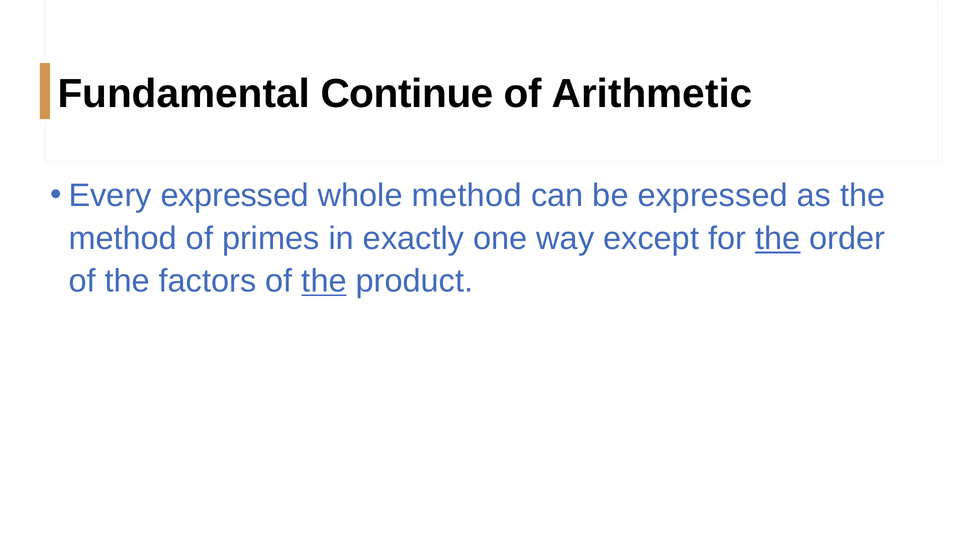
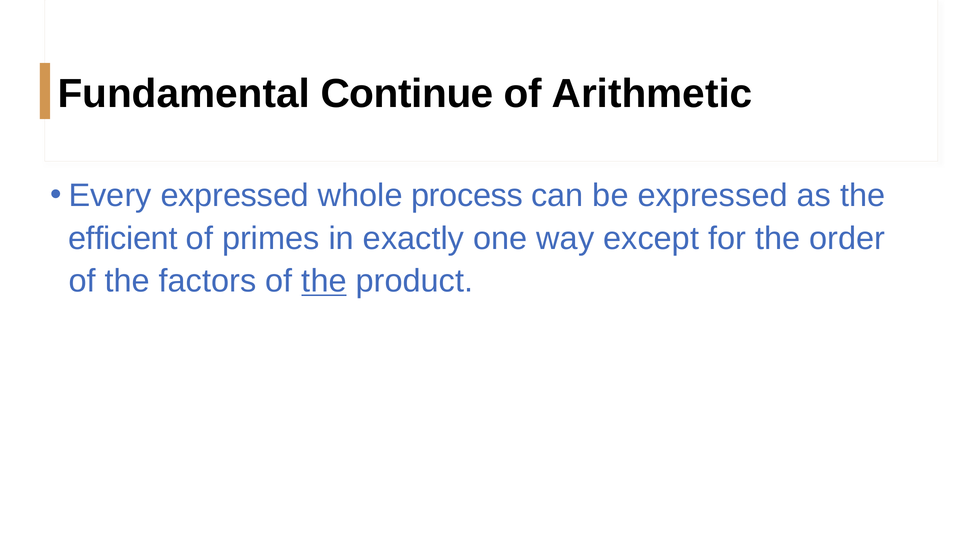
whole method: method -> process
method at (123, 239): method -> efficient
the at (778, 239) underline: present -> none
